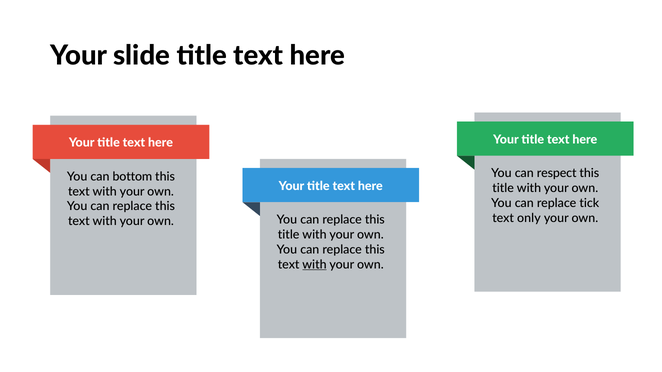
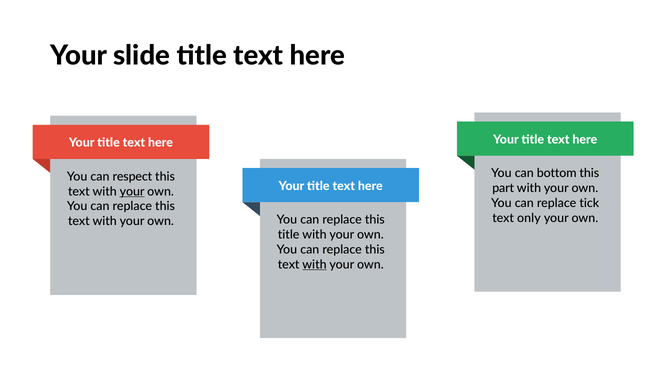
respect: respect -> bottom
bottom: bottom -> respect
title at (503, 188): title -> part
your at (132, 192) underline: none -> present
